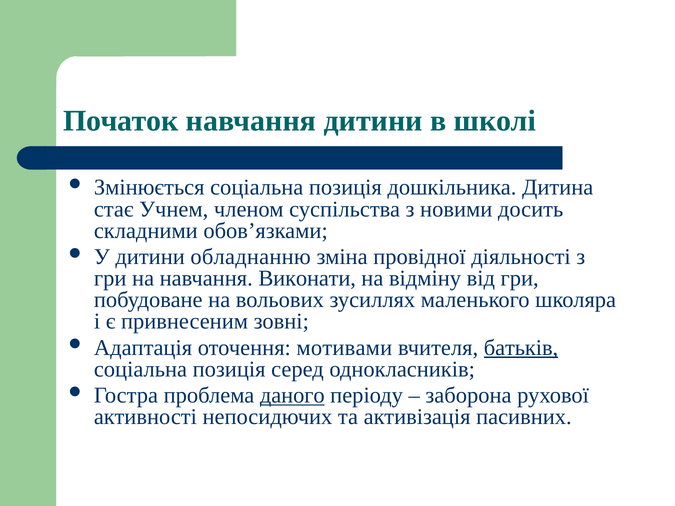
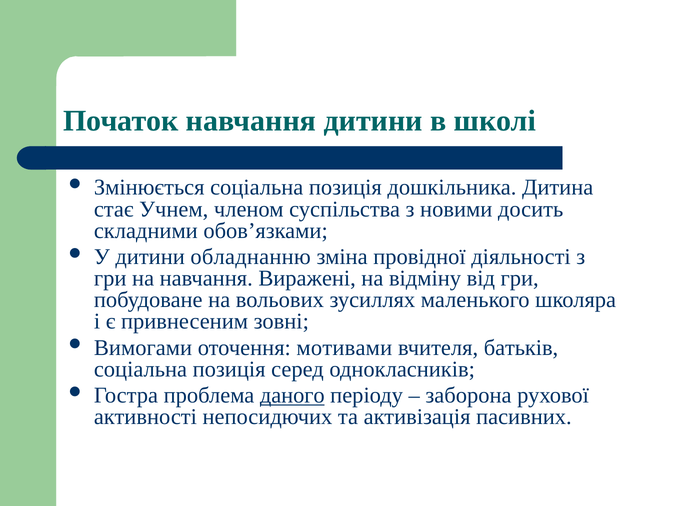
Виконати: Виконати -> Виражені
Адаптація: Адаптація -> Вимогами
батьків underline: present -> none
